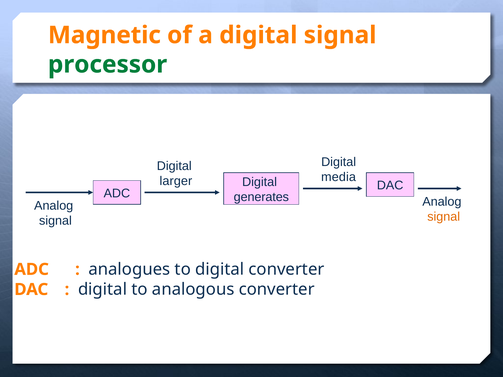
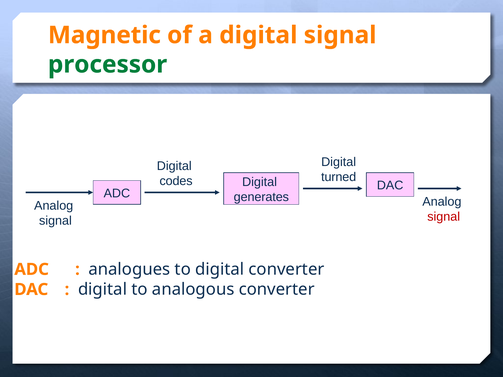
media: media -> turned
larger: larger -> codes
signal at (444, 217) colour: orange -> red
